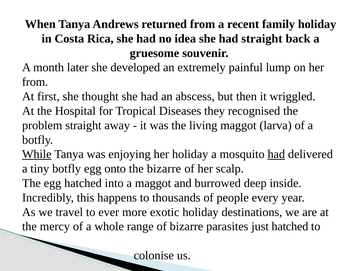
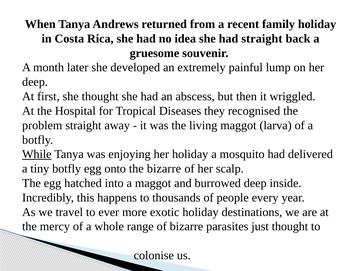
from at (35, 82): from -> deep
had at (276, 155) underline: present -> none
just hatched: hatched -> thought
